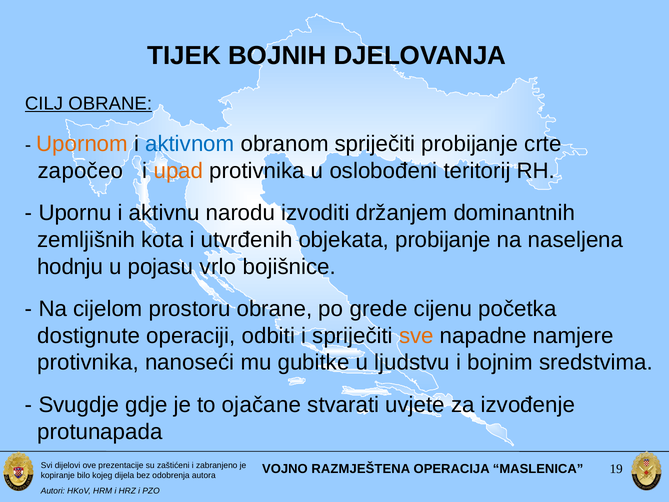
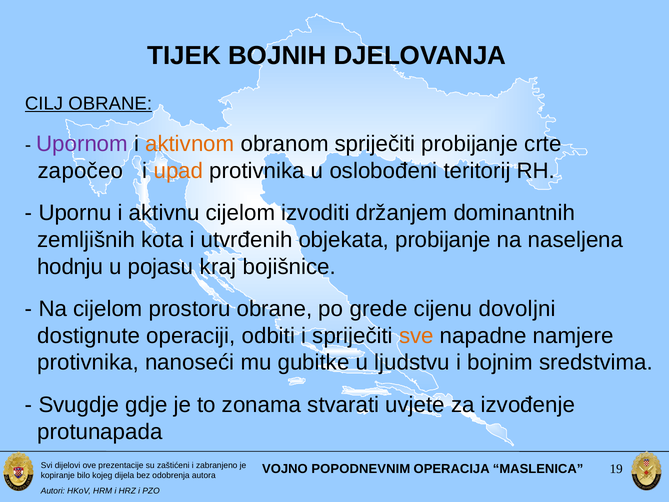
Upornom colour: orange -> purple
aktivnom colour: blue -> orange
aktivnu narodu: narodu -> cijelom
vrlo: vrlo -> kraj
početka: početka -> dovoljni
ojačane: ojačane -> zonama
RAZMJEŠTENA: RAZMJEŠTENA -> POPODNEVNIM
